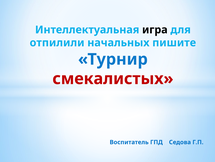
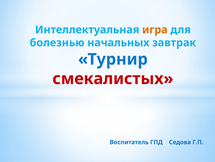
игра colour: black -> orange
отпилили: отпилили -> болезнью
пишите: пишите -> завтрак
